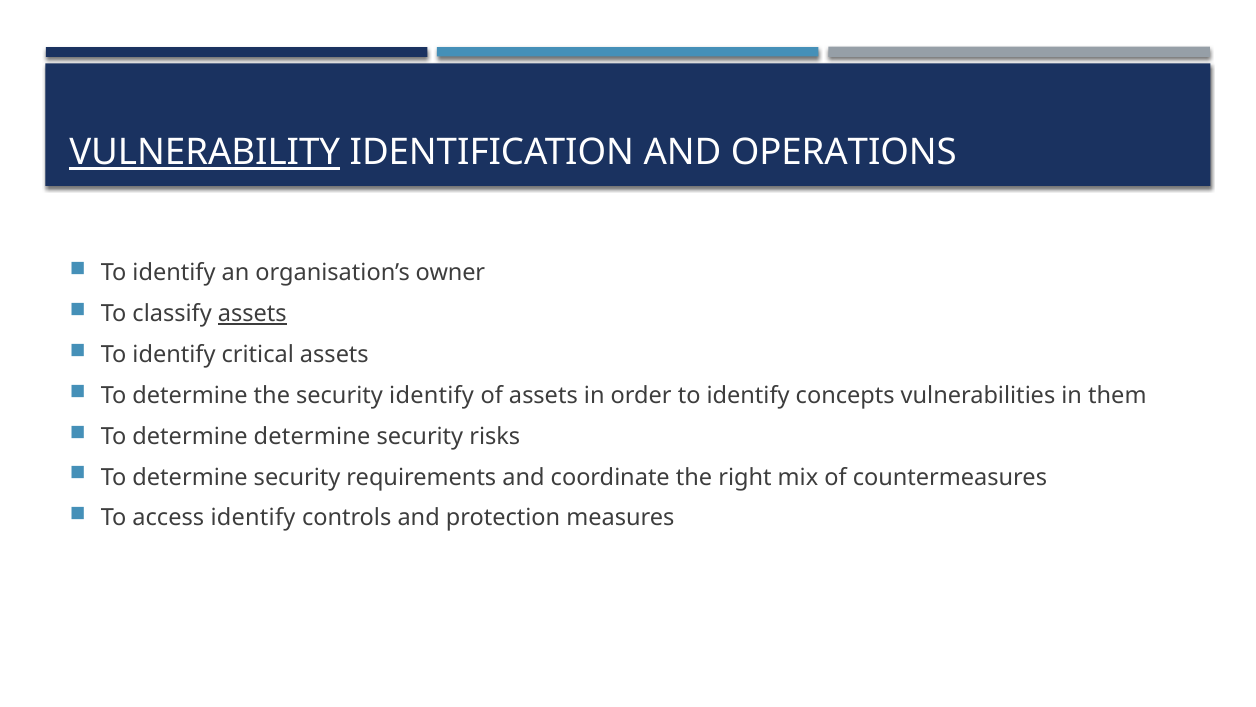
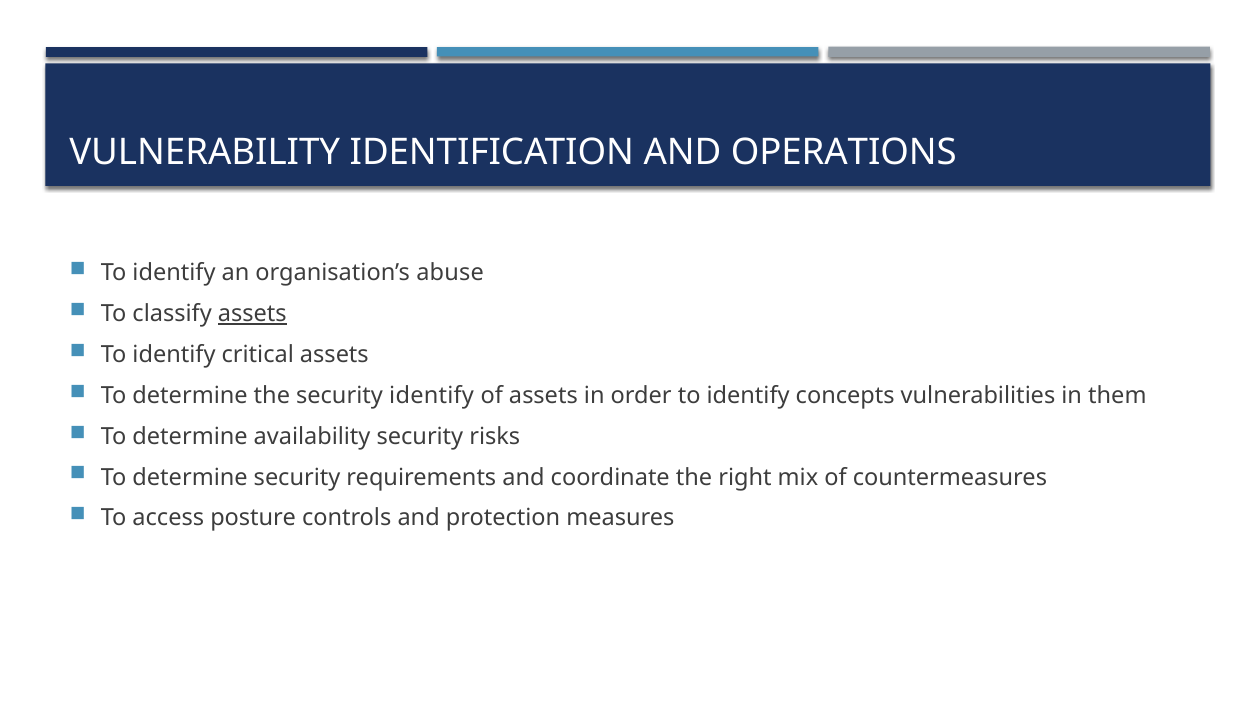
VULNERABILITY underline: present -> none
owner: owner -> abuse
determine determine: determine -> availability
access identify: identify -> posture
